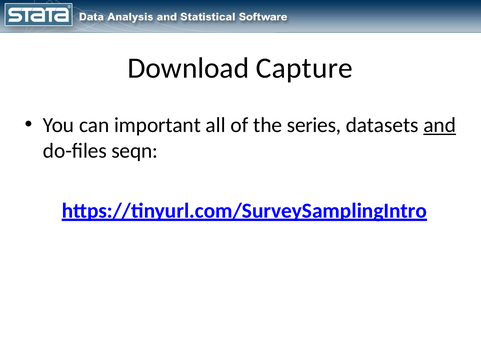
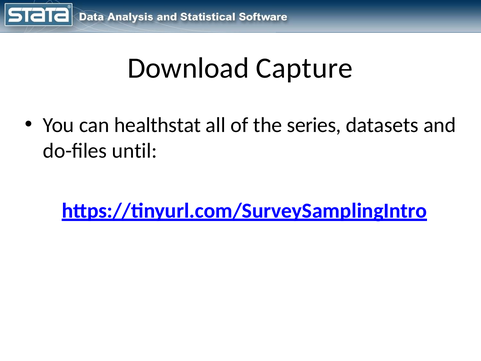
important: important -> healthstat
and underline: present -> none
seqn: seqn -> until
